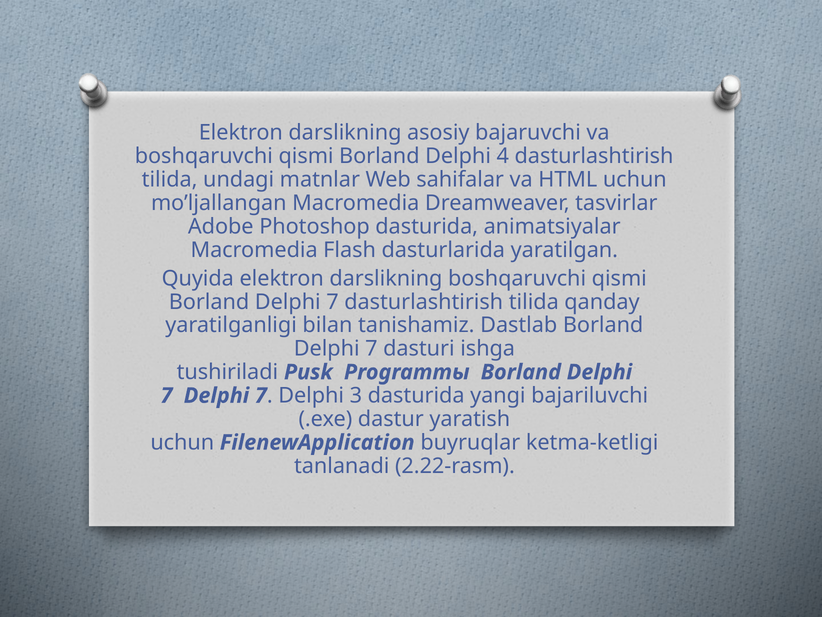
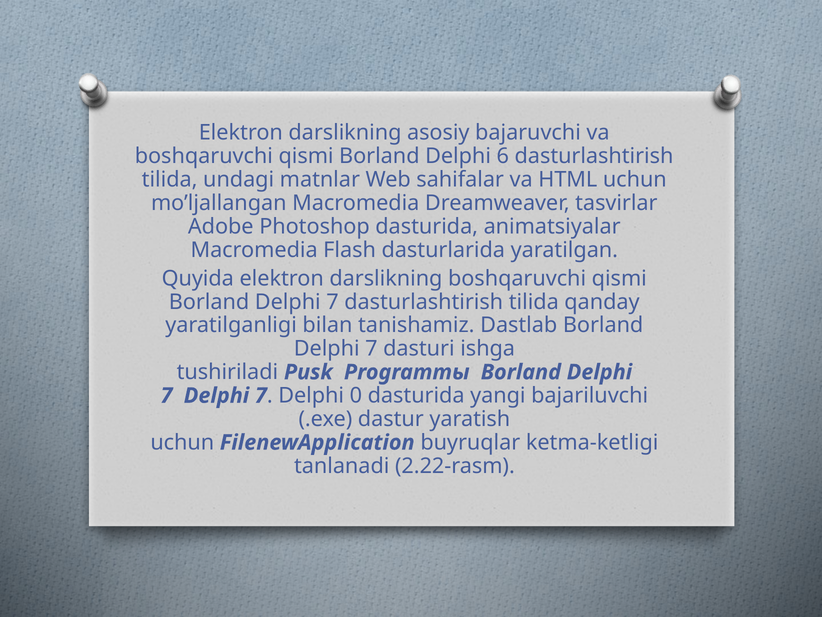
4: 4 -> 6
3: 3 -> 0
